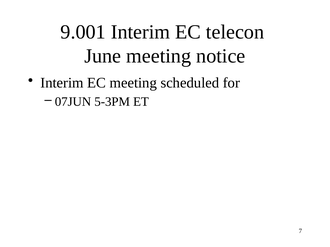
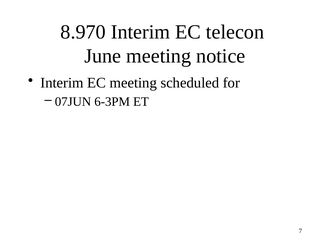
9.001: 9.001 -> 8.970
5-3PM: 5-3PM -> 6-3PM
